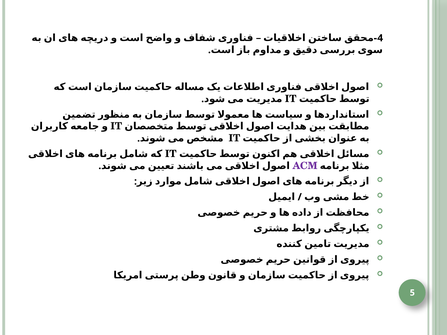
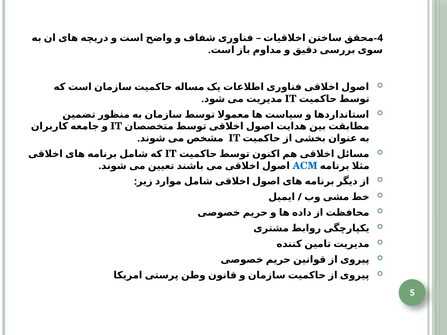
ACM colour: purple -> blue
